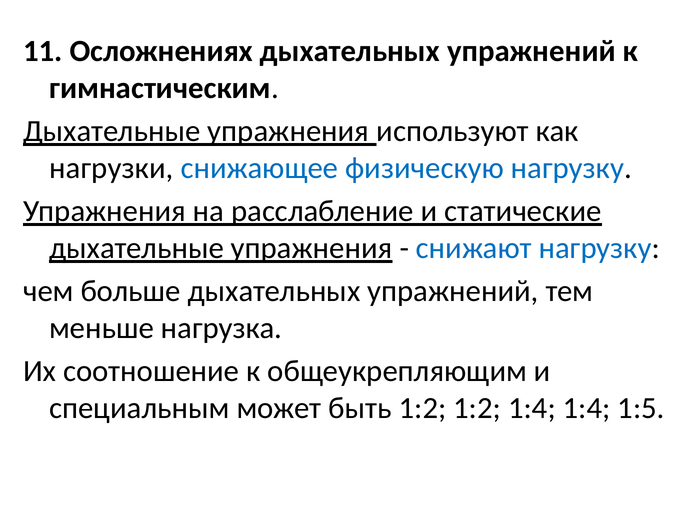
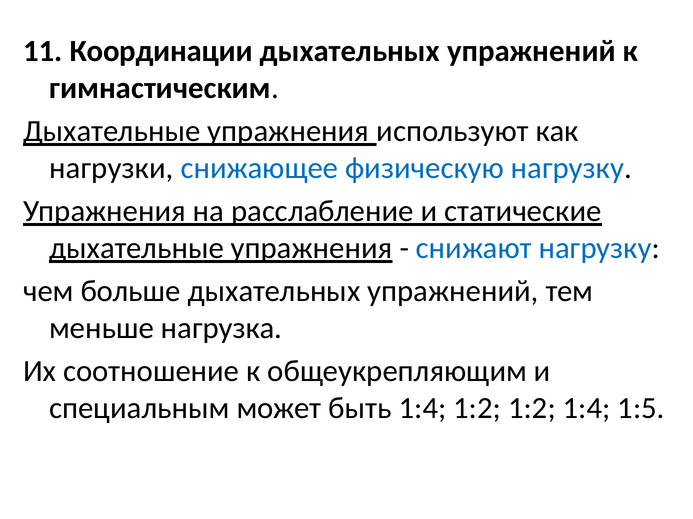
Осложнениях: Осложнениях -> Координации
быть 1:2: 1:2 -> 1:4
1:2 1:4: 1:4 -> 1:2
